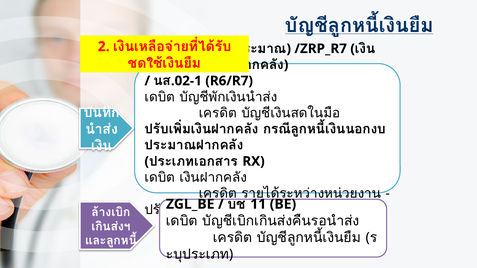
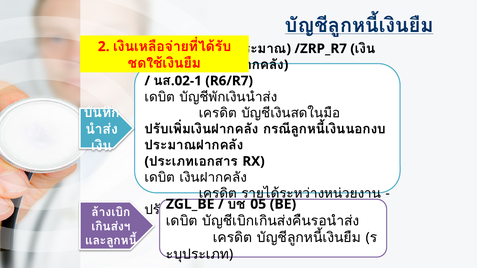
11: 11 -> 05
